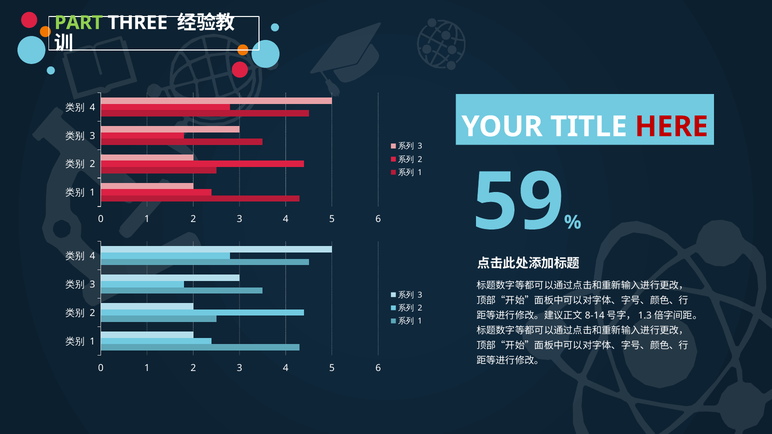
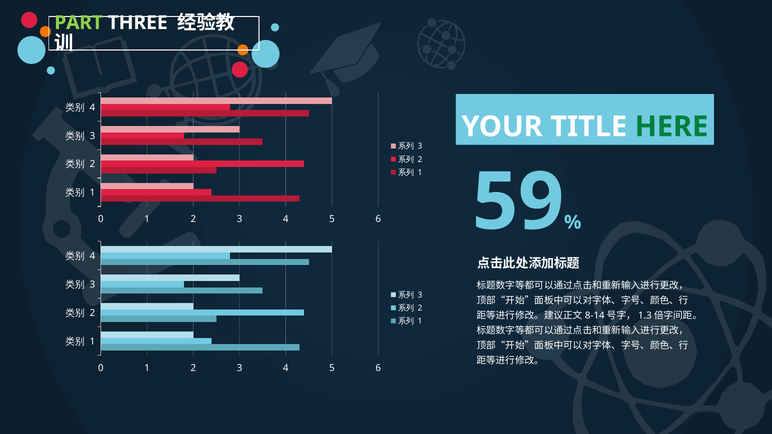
HERE colour: red -> green
